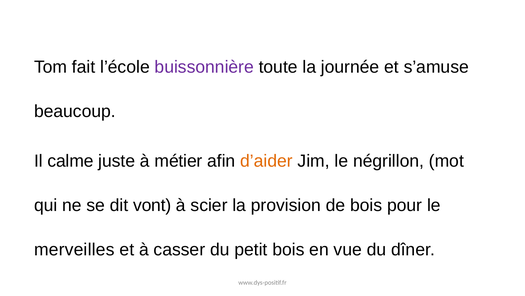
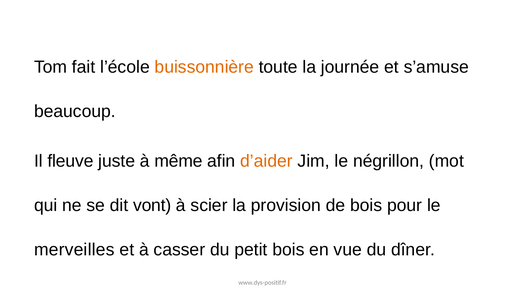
buissonnière colour: purple -> orange
calme: calme -> fleuve
métier: métier -> même
